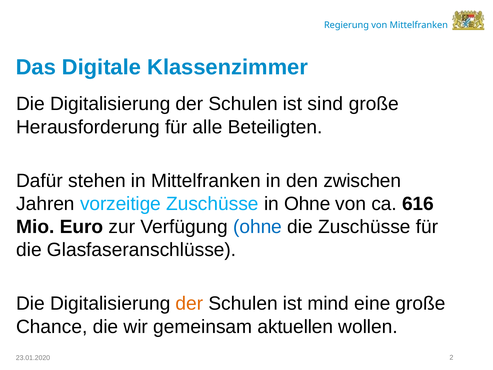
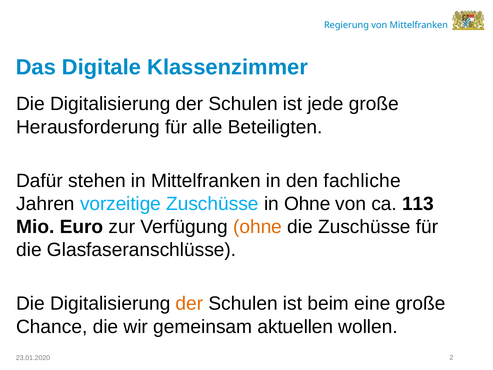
sind: sind -> jede
zwischen: zwischen -> fachliche
616: 616 -> 113
ohne at (258, 227) colour: blue -> orange
mind: mind -> beim
